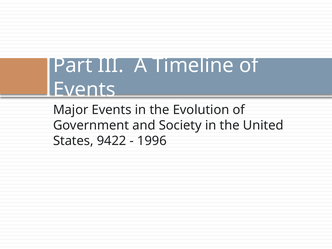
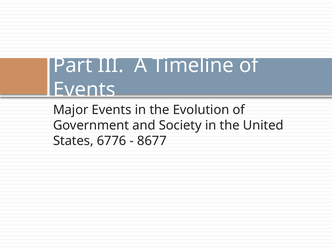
9422: 9422 -> 6776
1996: 1996 -> 8677
